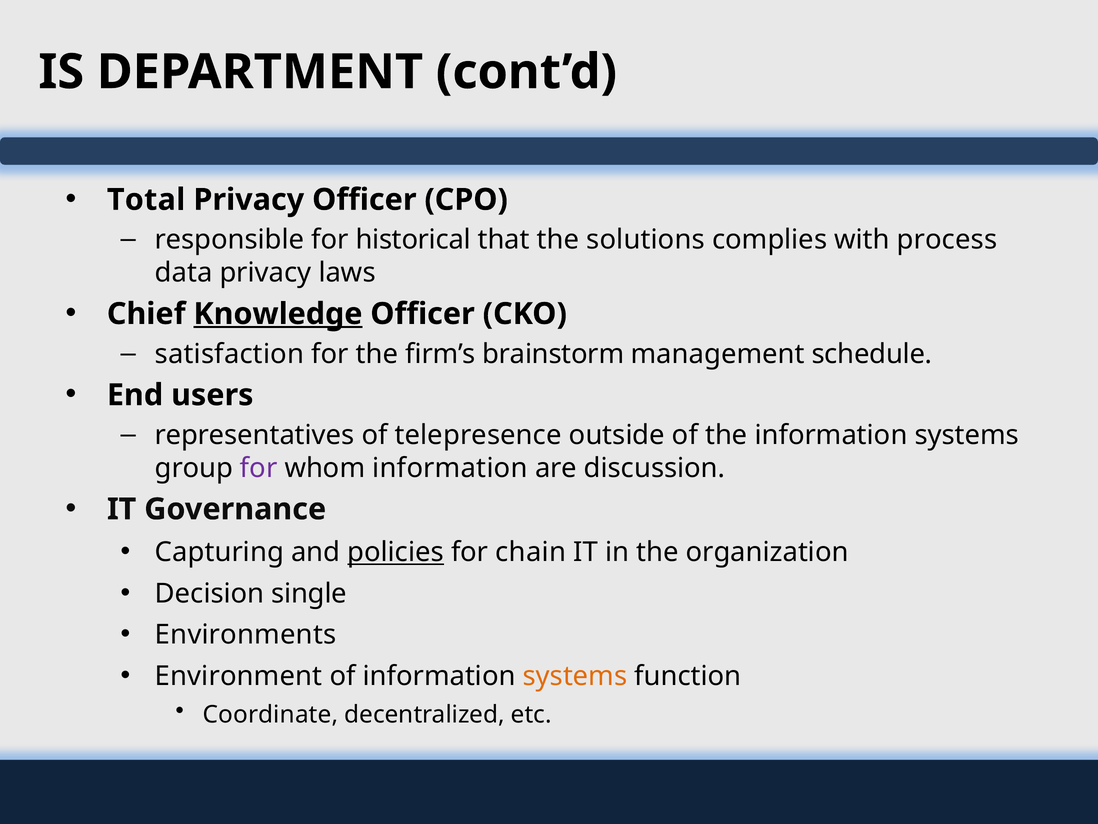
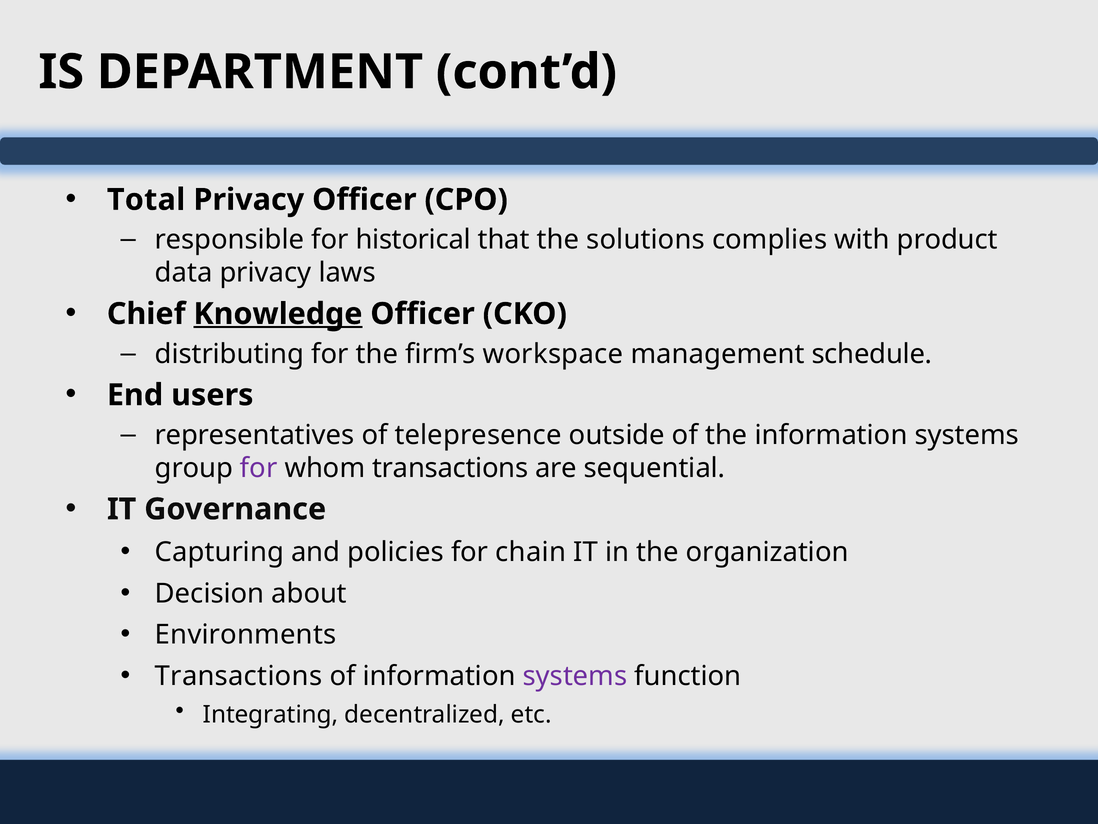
process: process -> product
satisfaction: satisfaction -> distributing
brainstorm: brainstorm -> workspace
whom information: information -> transactions
discussion: discussion -> sequential
policies underline: present -> none
single: single -> about
Environment at (239, 676): Environment -> Transactions
systems at (575, 676) colour: orange -> purple
Coordinate: Coordinate -> Integrating
